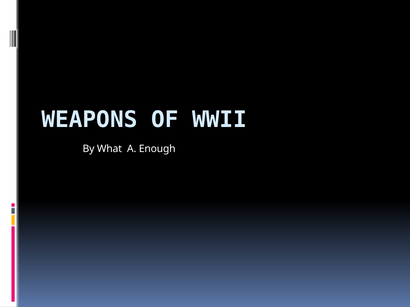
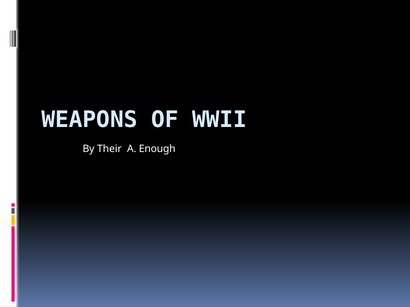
What: What -> Their
